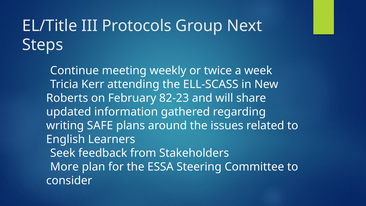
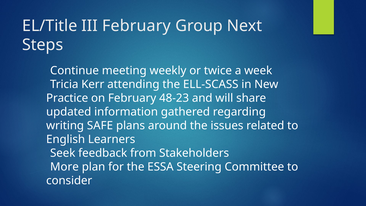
III Protocols: Protocols -> February
Roberts: Roberts -> Practice
82-23: 82-23 -> 48-23
